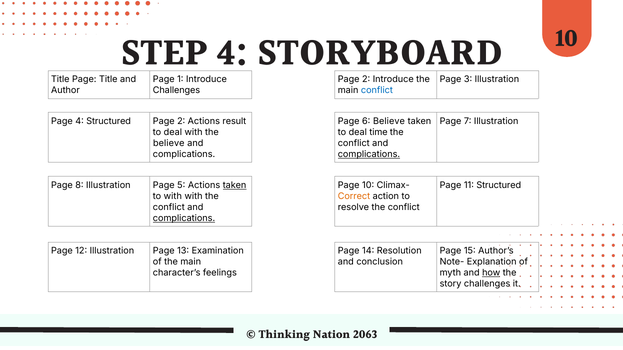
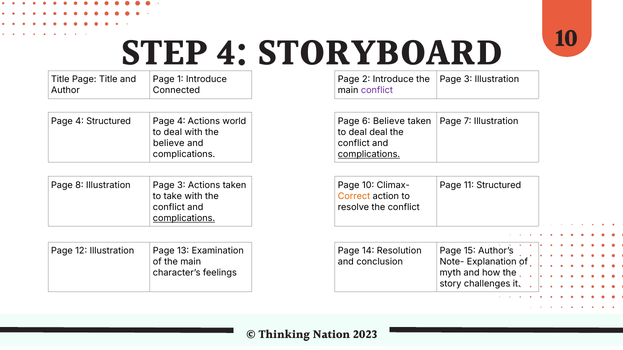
Challenges at (176, 91): Challenges -> Connected
conflict at (377, 91) colour: blue -> purple
2 at (181, 121): 2 -> 4
result: result -> world
deal time: time -> deal
Illustration Page 5: 5 -> 3
taken at (235, 185) underline: present -> none
to with: with -> take
how underline: present -> none
2063: 2063 -> 2023
